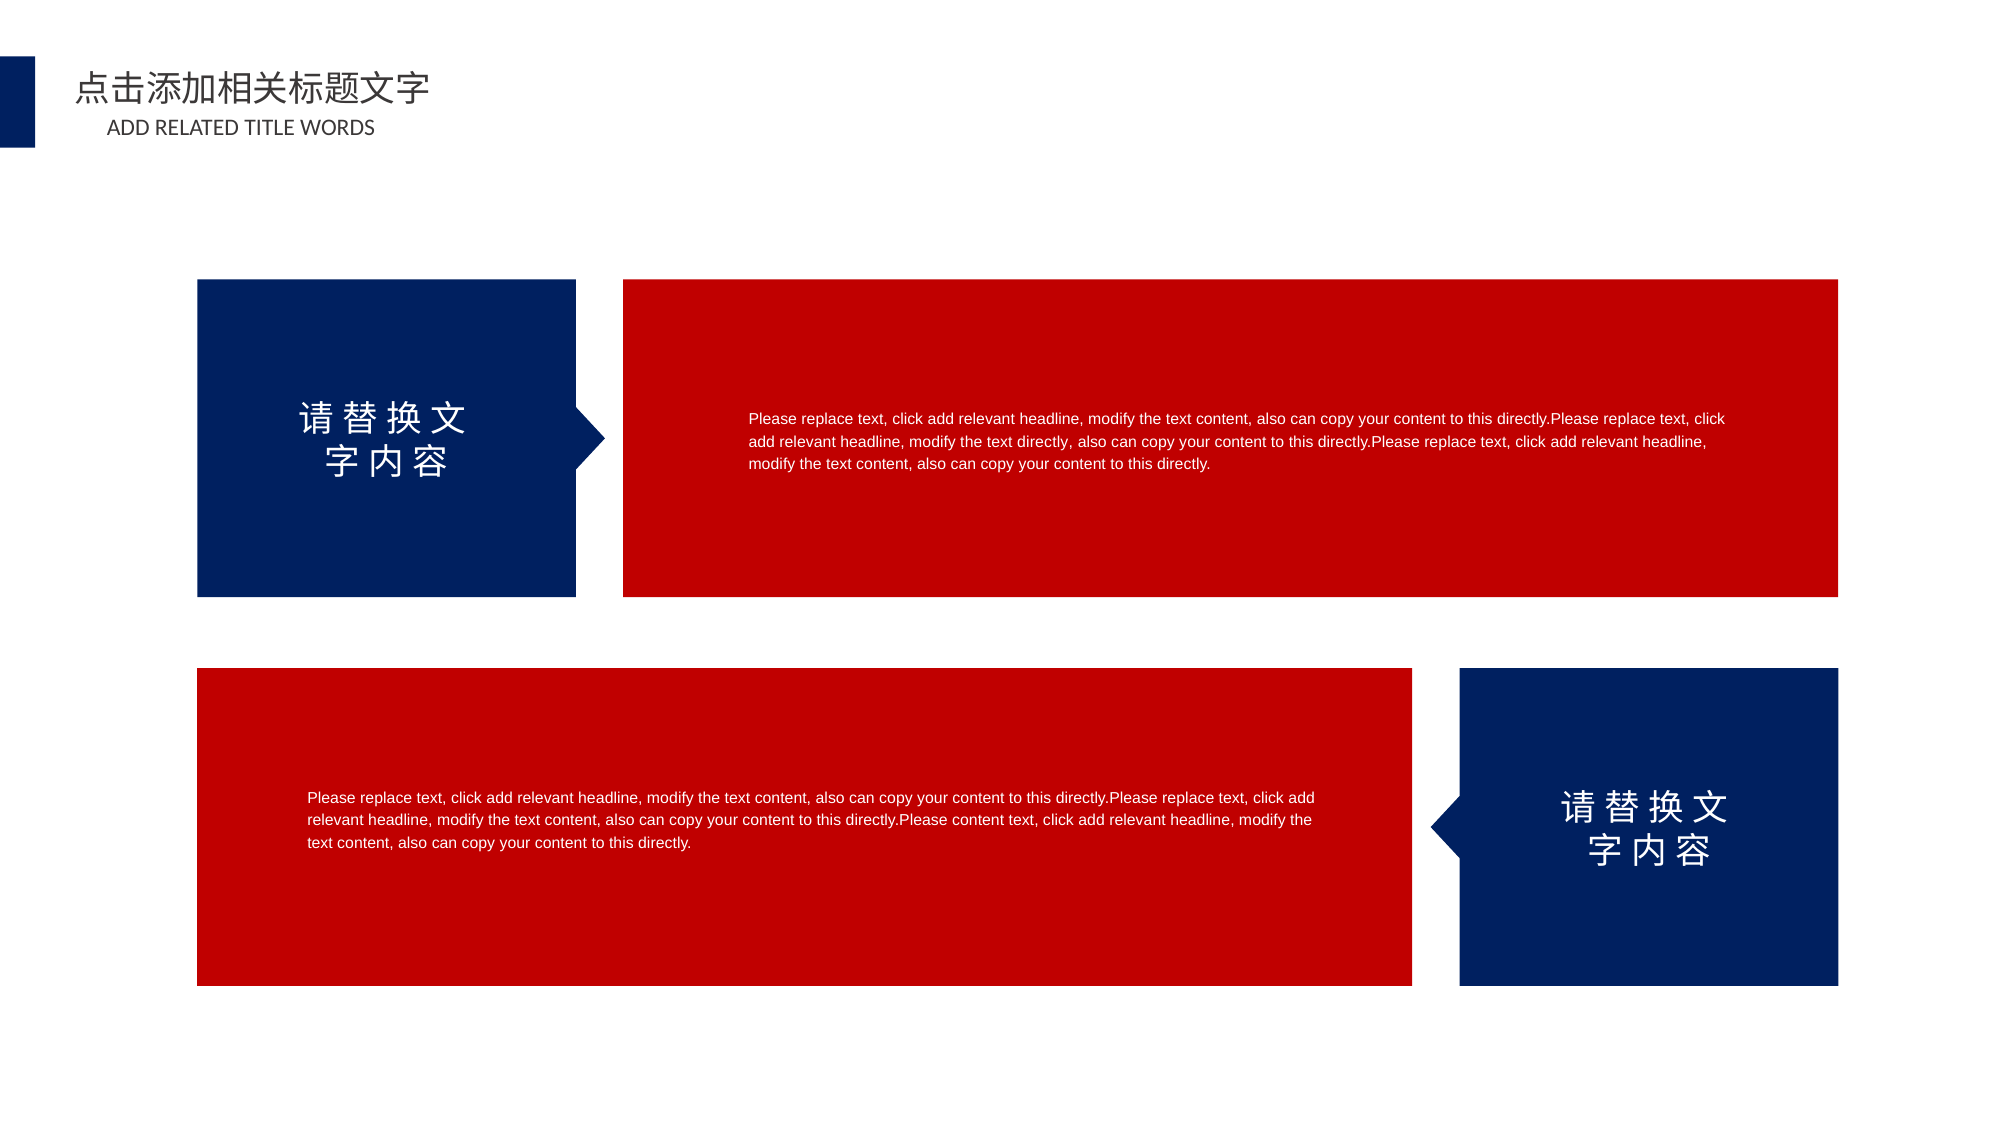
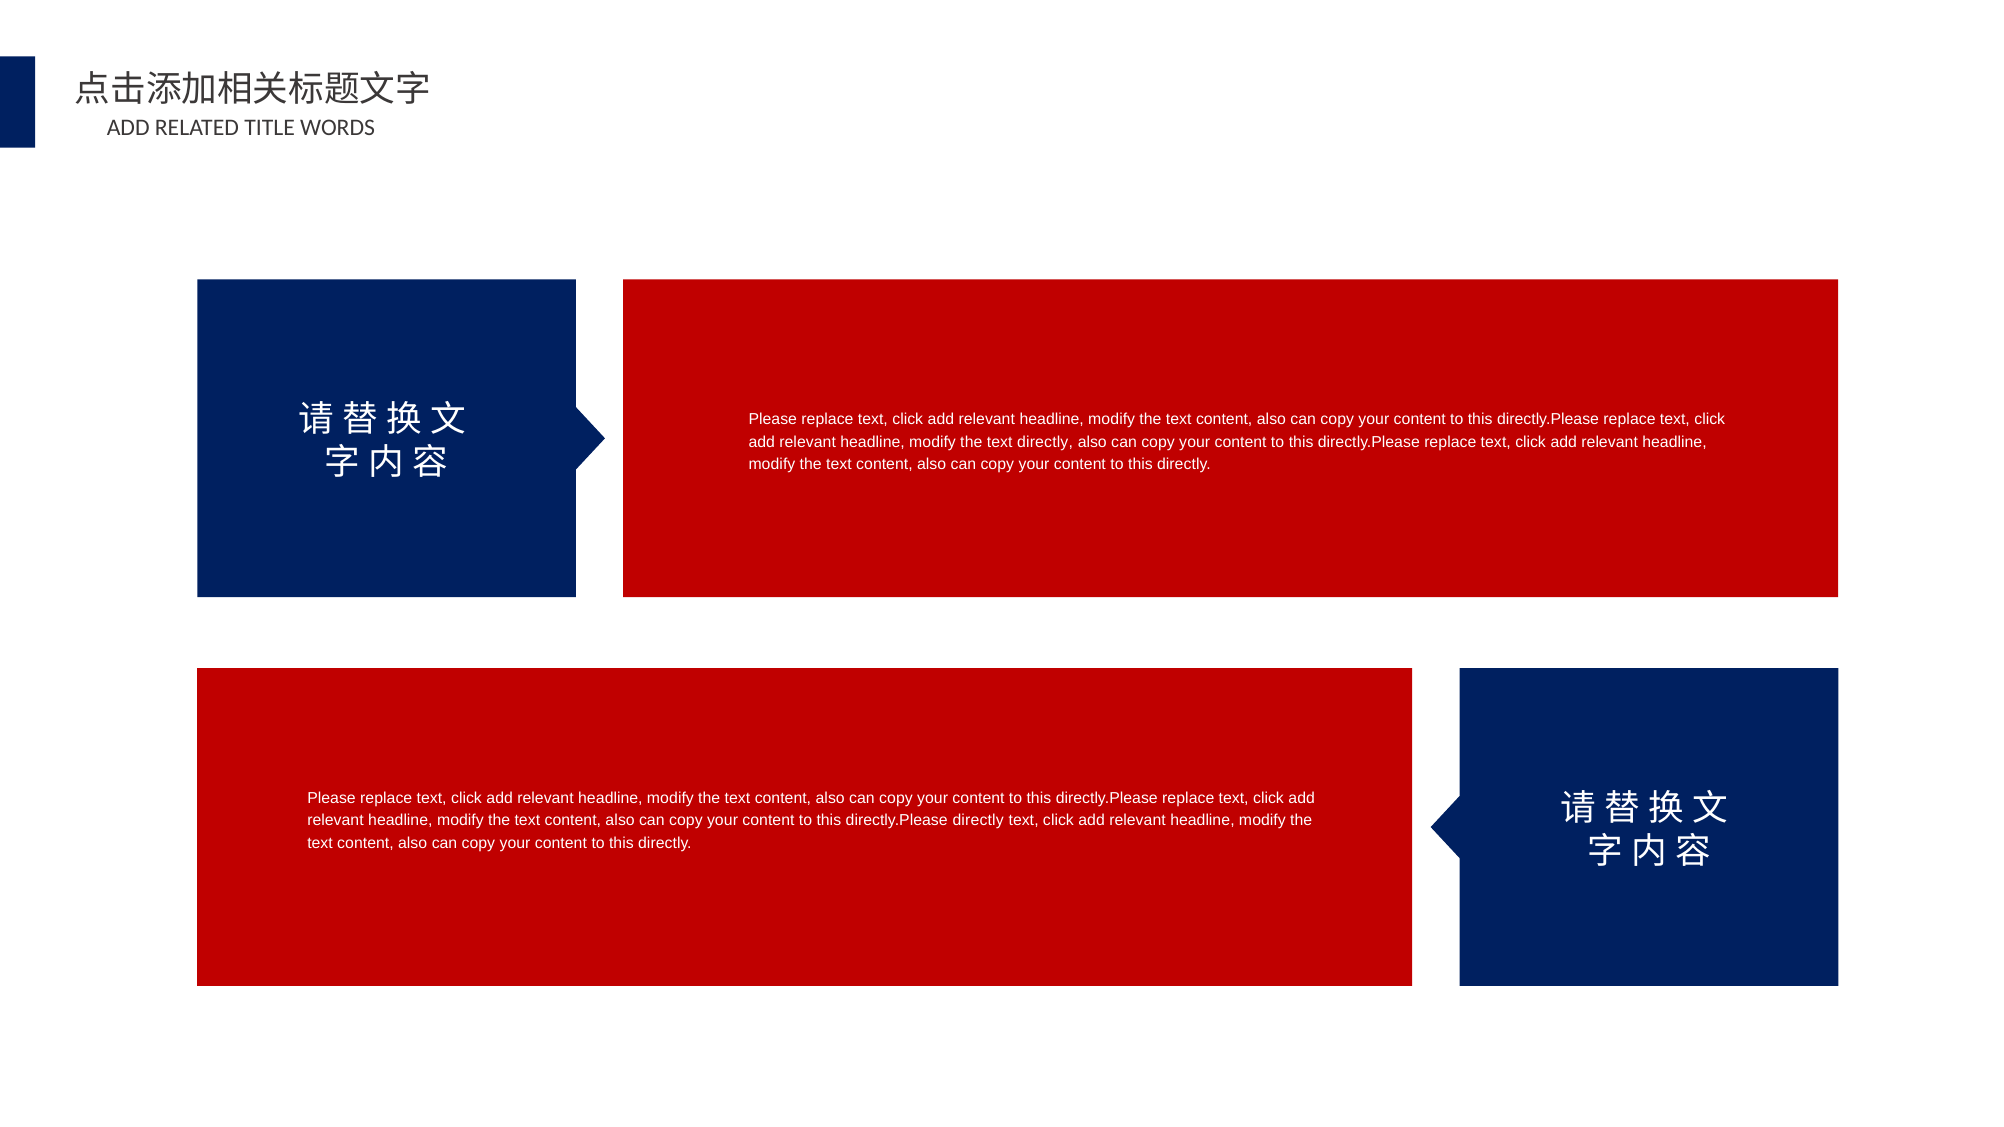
directly.Please content: content -> directly
